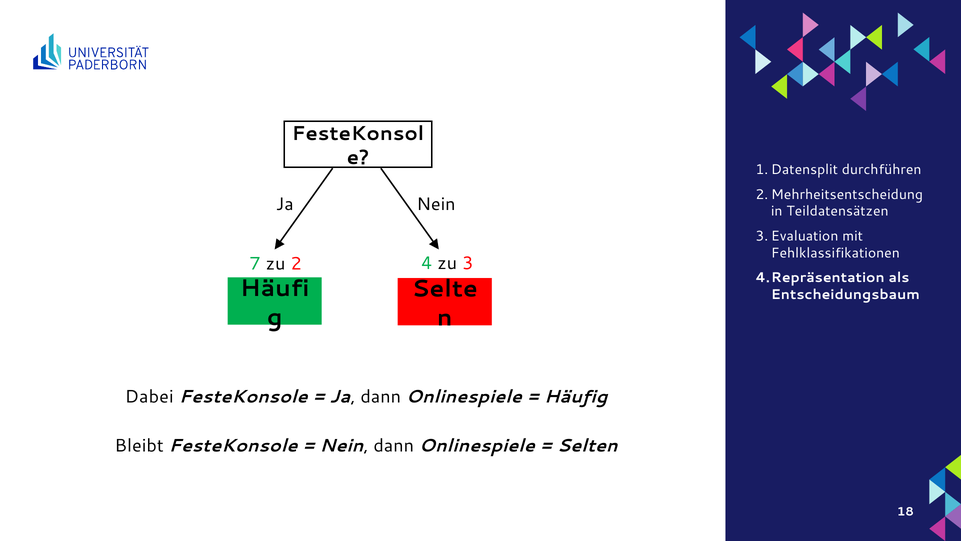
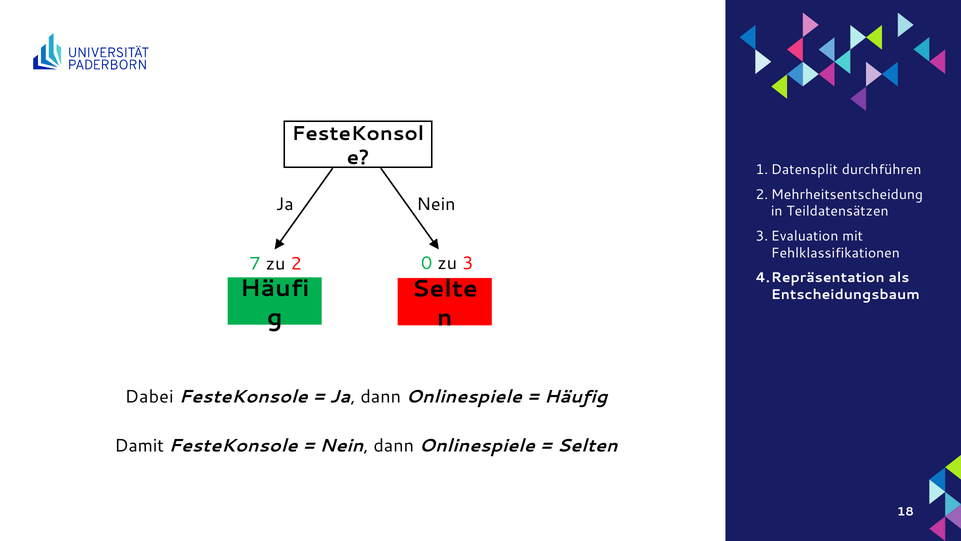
4: 4 -> 0
Bleibt: Bleibt -> Damit
